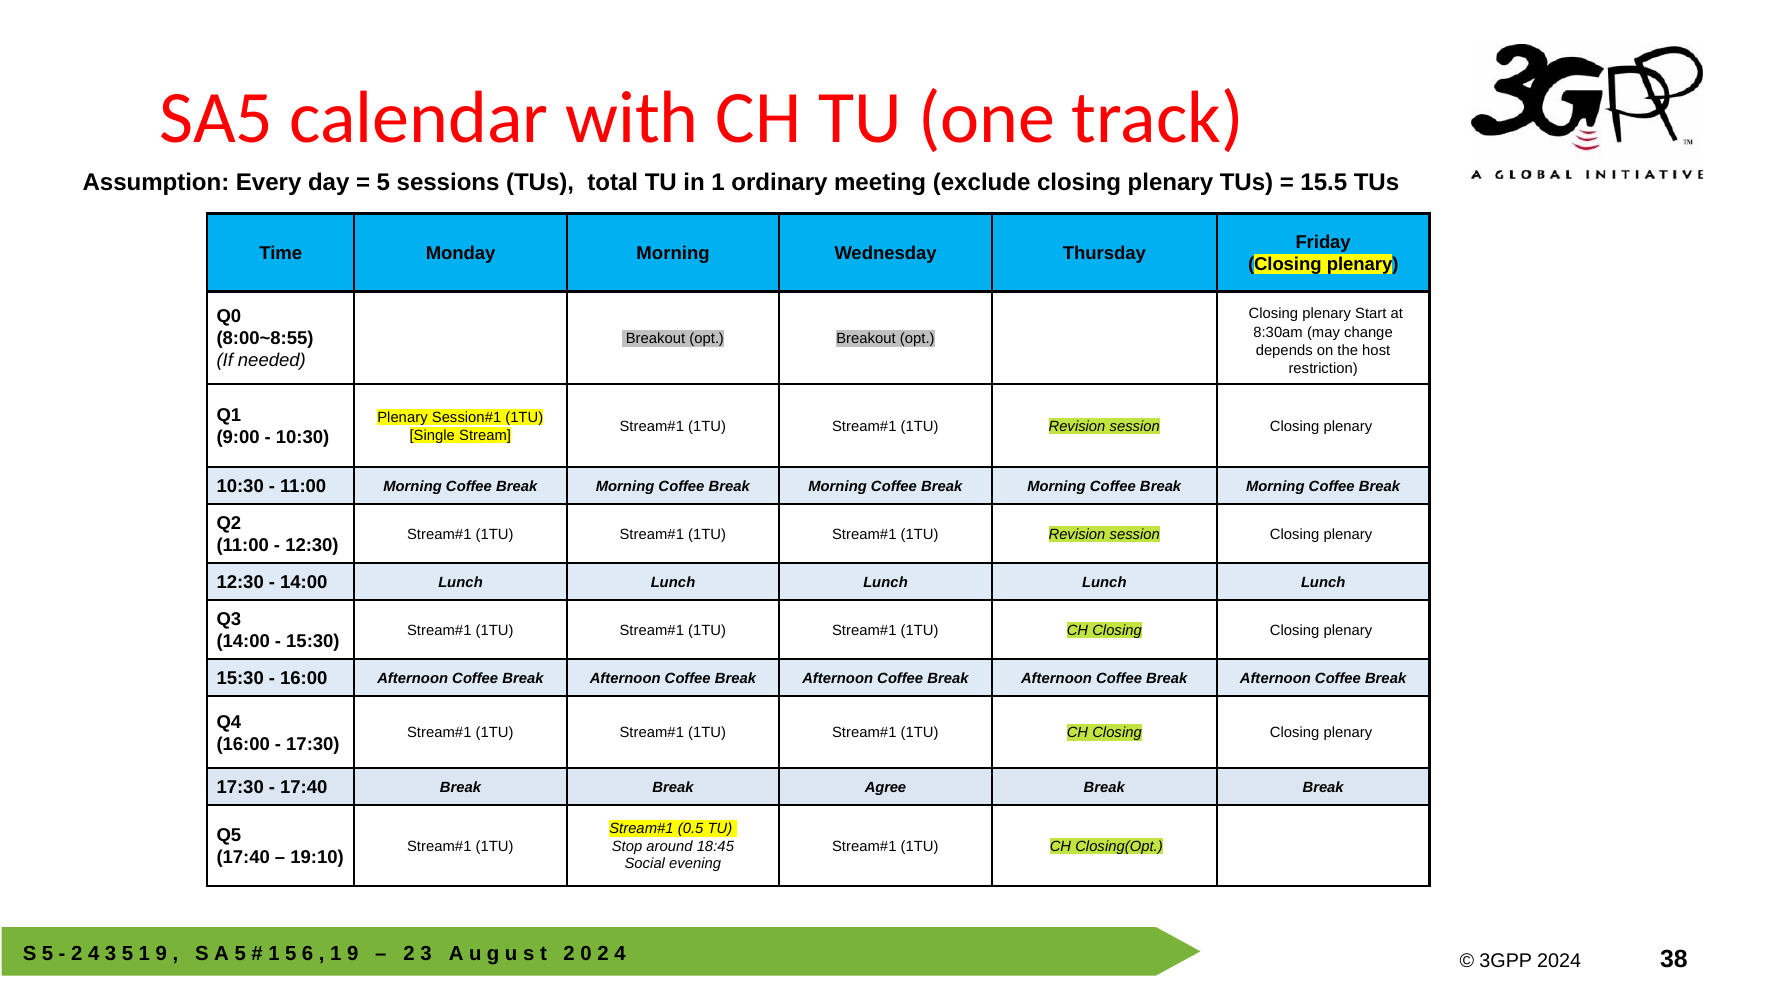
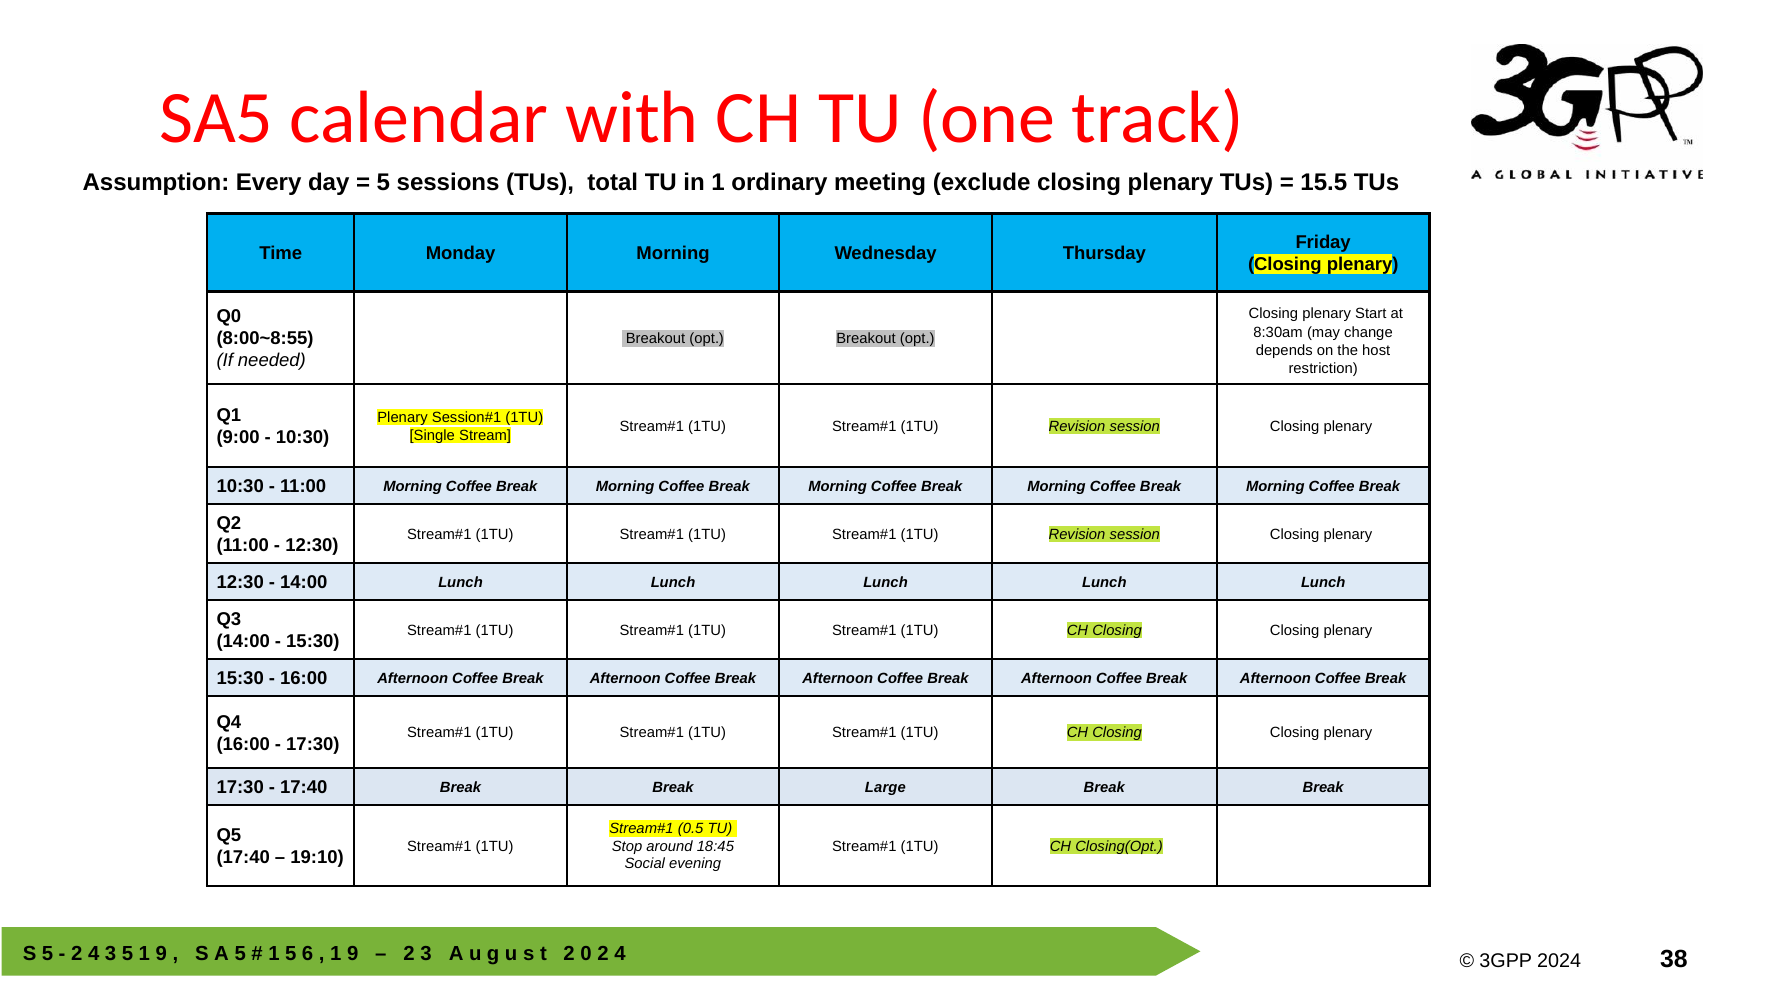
Agree: Agree -> Large
